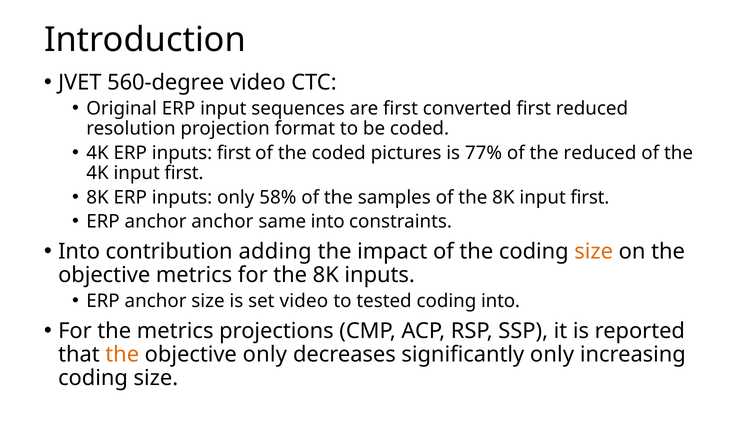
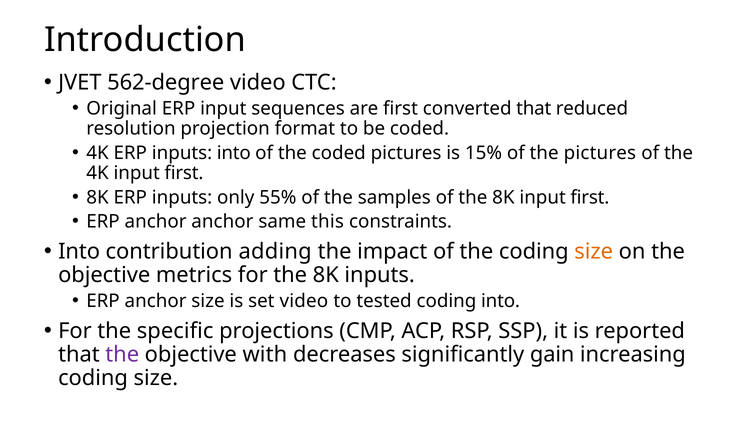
560-degree: 560-degree -> 562-degree
converted first: first -> that
inputs first: first -> into
77%: 77% -> 15%
the reduced: reduced -> pictures
58%: 58% -> 55%
same into: into -> this
the metrics: metrics -> specific
the at (122, 354) colour: orange -> purple
objective only: only -> with
significantly only: only -> gain
